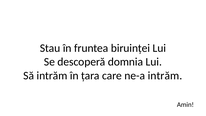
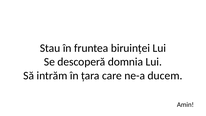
ne-a intrăm: intrăm -> ducem
